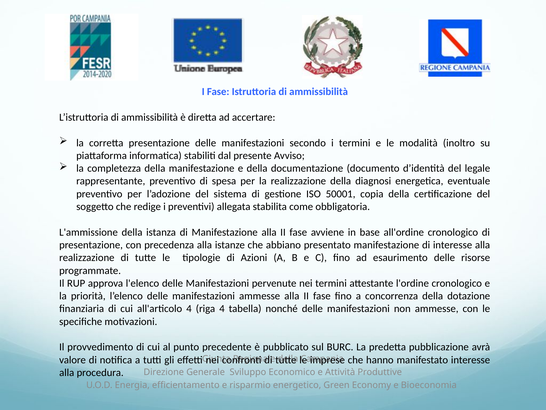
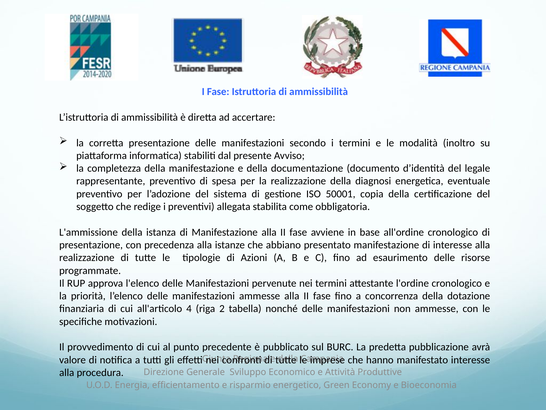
riga 4: 4 -> 2
